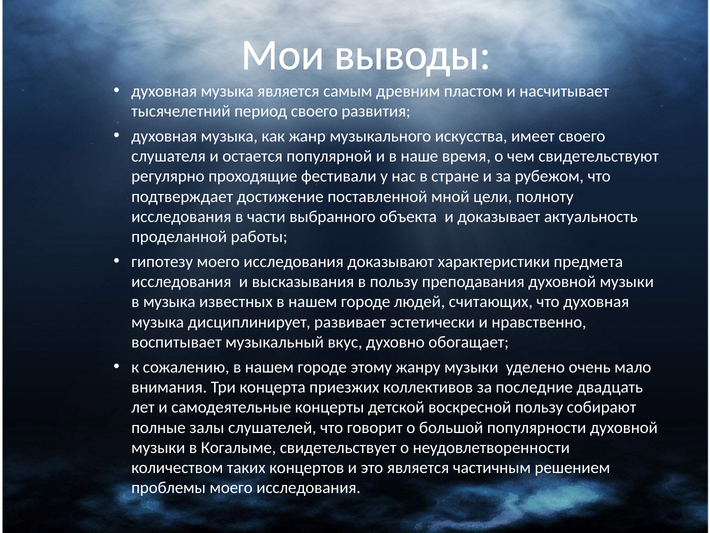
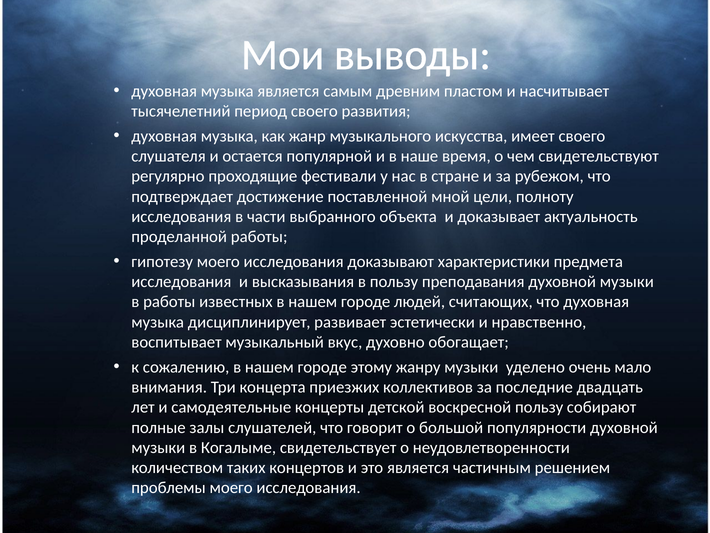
в музыка: музыка -> работы
